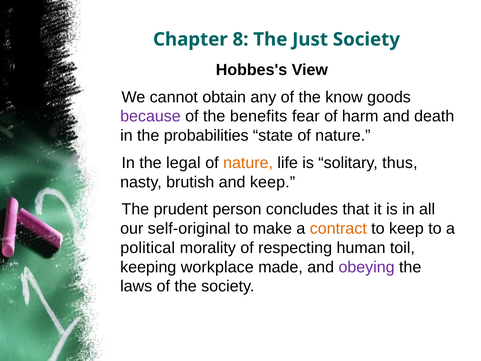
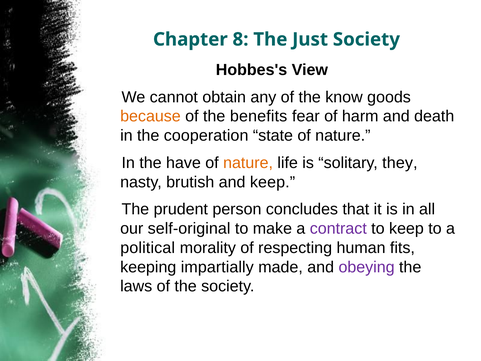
because colour: purple -> orange
probabilities: probabilities -> cooperation
legal: legal -> have
thus: thus -> they
contract colour: orange -> purple
toil: toil -> fits
workplace: workplace -> impartially
